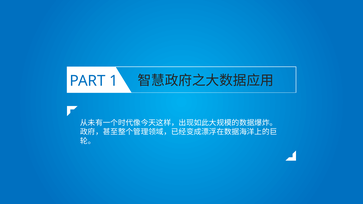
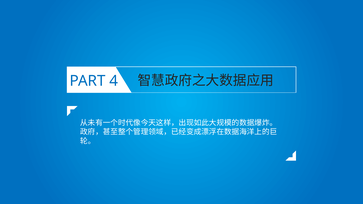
1: 1 -> 4
